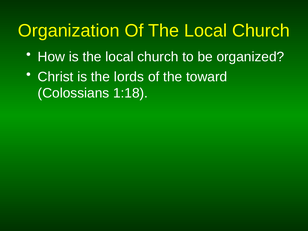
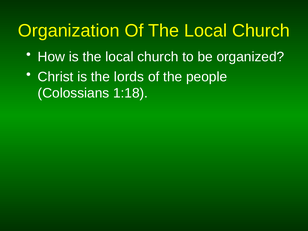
toward: toward -> people
